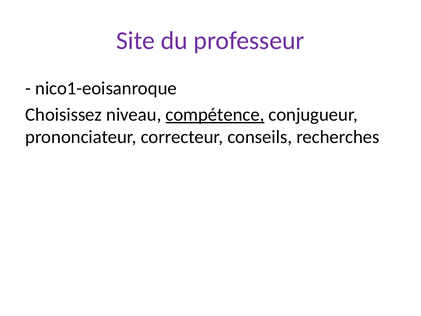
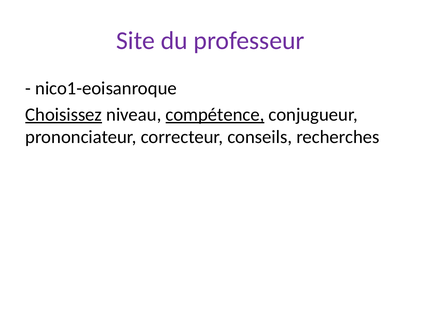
Choisissez underline: none -> present
